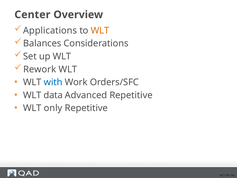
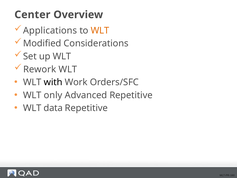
Balances: Balances -> Modified
with colour: blue -> black
data: data -> only
only: only -> data
